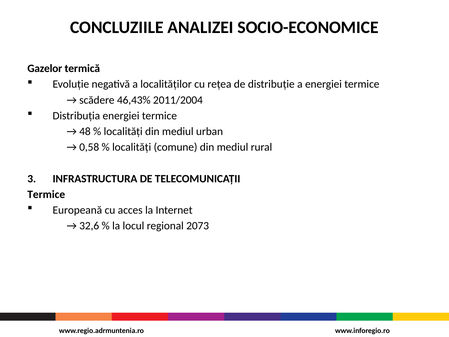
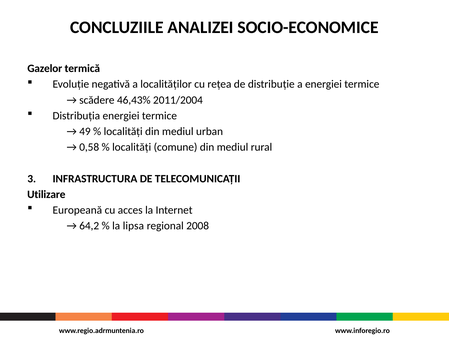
48: 48 -> 49
Termice at (46, 194): Termice -> Utilizare
32,6: 32,6 -> 64,2
locul: locul -> lipsa
2073: 2073 -> 2008
